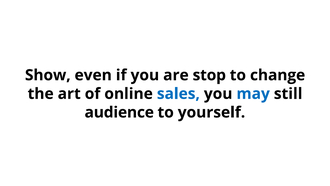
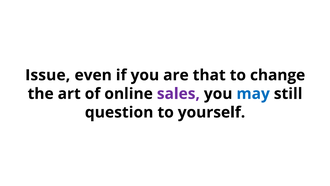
Show: Show -> Issue
stop: stop -> that
sales colour: blue -> purple
audience: audience -> question
